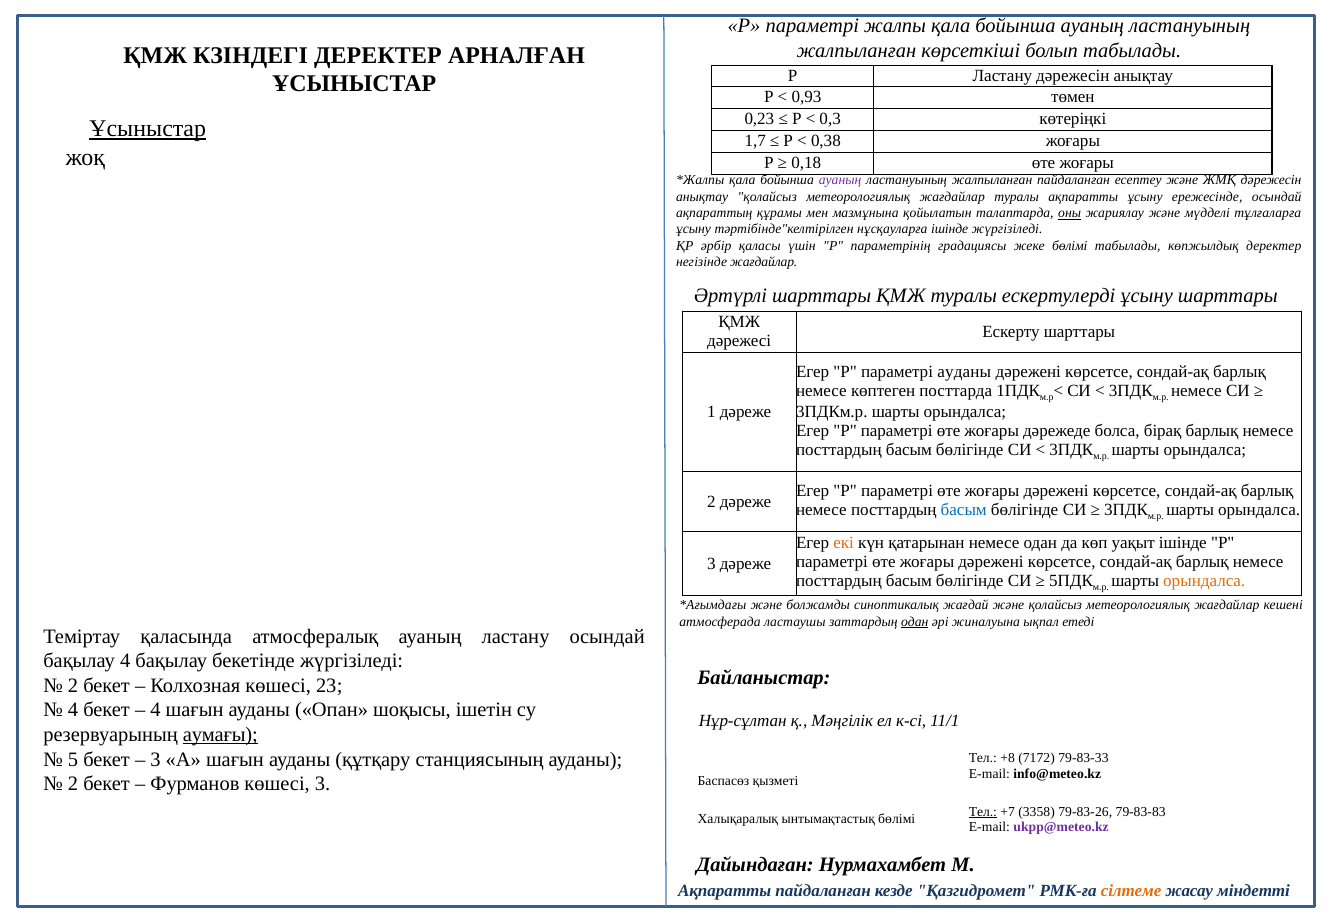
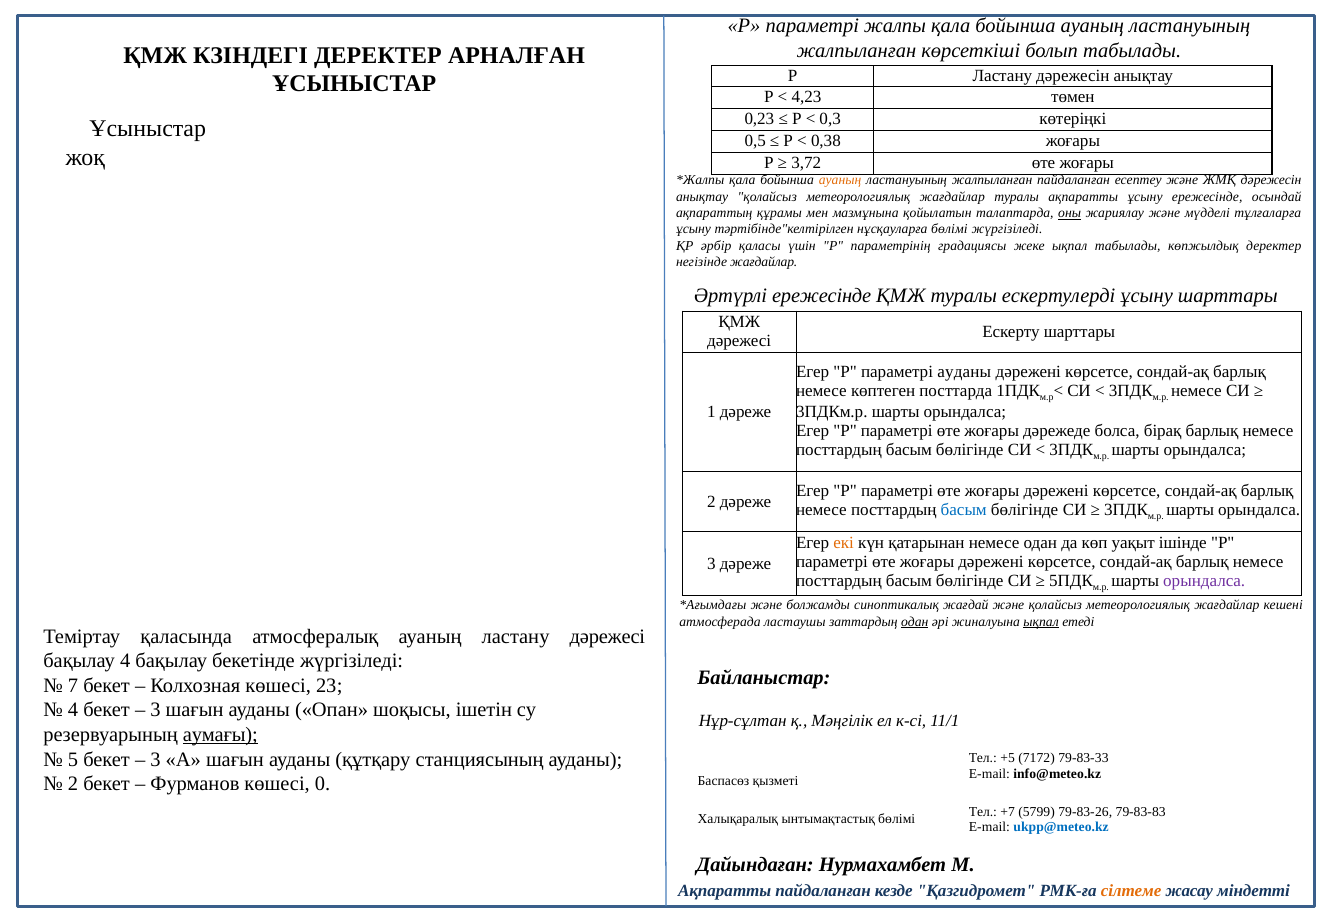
0,93: 0,93 -> 4,23
Ұсыныстар at (148, 129) underline: present -> none
1,7: 1,7 -> 0,5
0,18: 0,18 -> 3,72
ауаның at (840, 180) colour: purple -> orange
нұсқауларға ішінде: ішінде -> бөлімі
жеке бөлімі: бөлімі -> ықпал
Әртүрлі шарттары: шарттары -> ережесінде
орындалса at (1204, 581) colour: orange -> purple
ықпал at (1041, 622) underline: none -> present
ластану осындай: осындай -> дәрежесі
2 at (73, 686): 2 -> 7
4 at (155, 710): 4 -> 3
+8: +8 -> +5
көшесі 3: 3 -> 0
Тел at (983, 812) underline: present -> none
3358: 3358 -> 5799
ukpp@meteo.kz colour: purple -> blue
